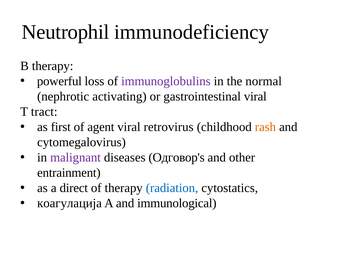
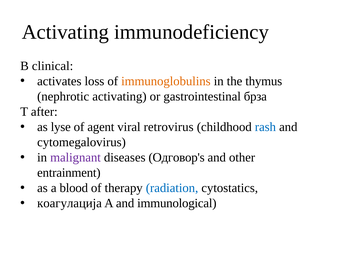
Neutrophil at (65, 32): Neutrophil -> Activating
B therapy: therapy -> clinical
powerful: powerful -> activates
immunoglobulins colour: purple -> orange
normal: normal -> thymus
gastrointestinal viral: viral -> брза
tract: tract -> after
first: first -> lyse
rash colour: orange -> blue
direct: direct -> blood
